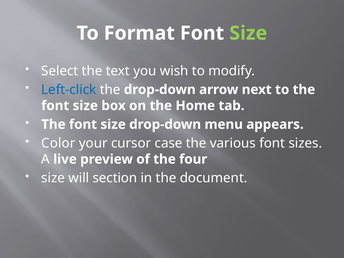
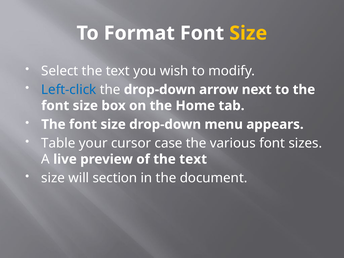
Size at (248, 33) colour: light green -> yellow
Color: Color -> Table
of the four: four -> text
